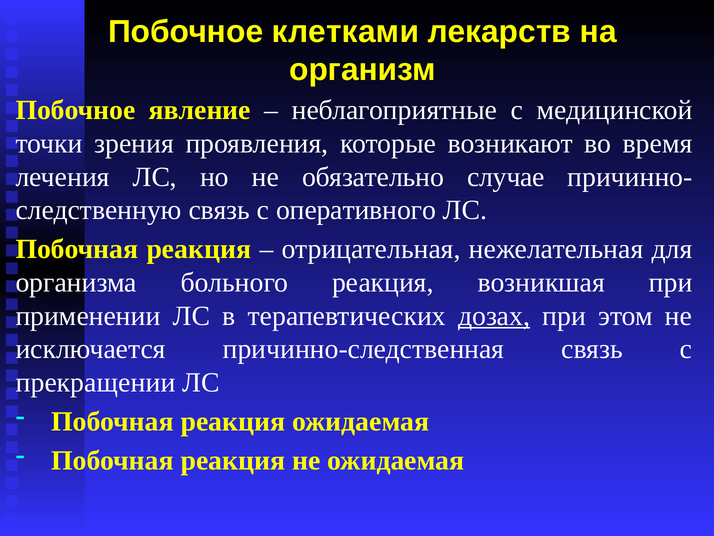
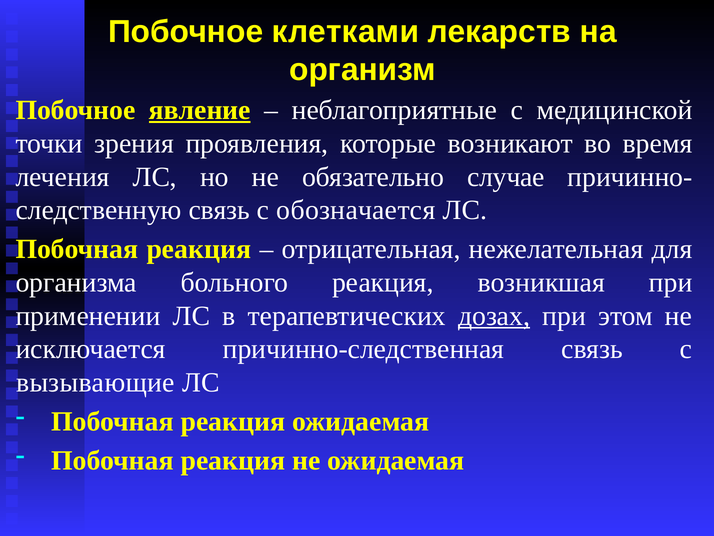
явление underline: none -> present
оперативного: оперативного -> обозначается
прекращении: прекращении -> вызывающие
